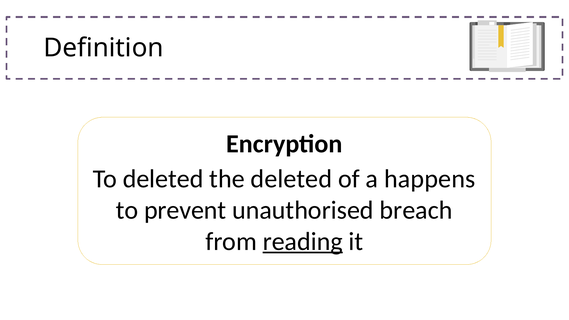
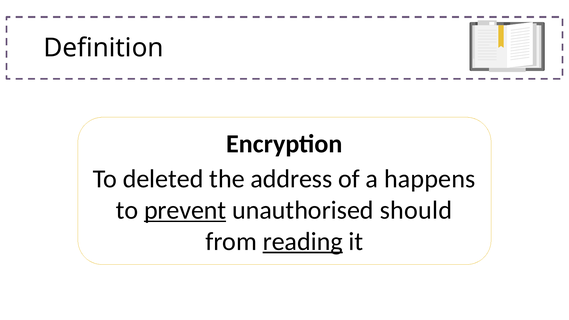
the deleted: deleted -> address
prevent underline: none -> present
breach: breach -> should
